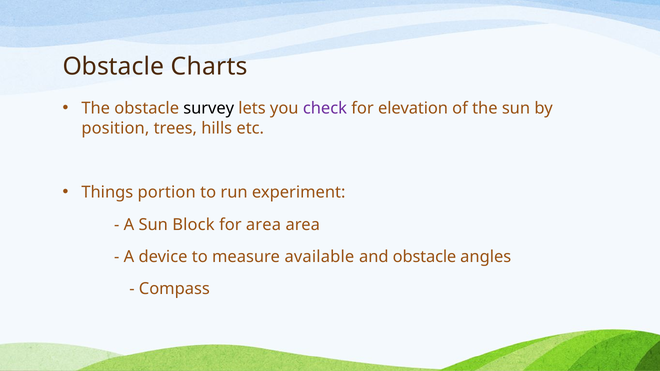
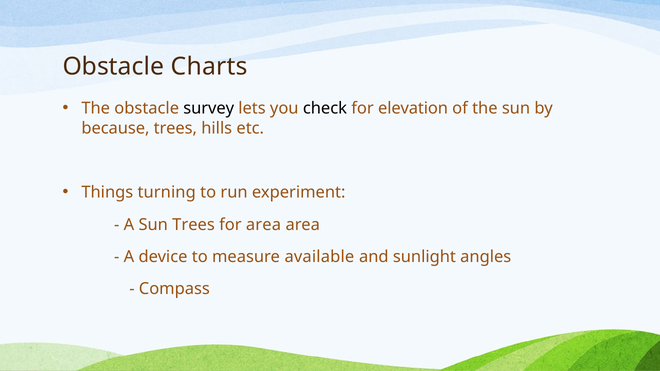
check colour: purple -> black
position: position -> because
portion: portion -> turning
Sun Block: Block -> Trees
and obstacle: obstacle -> sunlight
